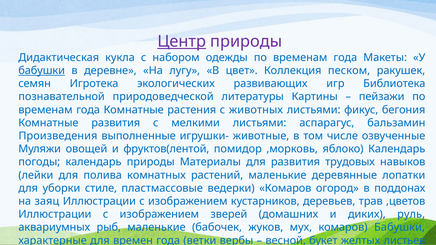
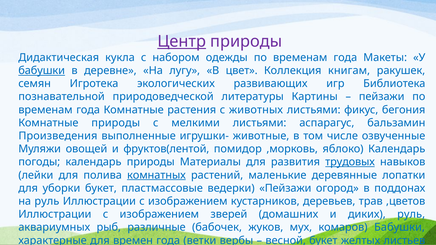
песком: песком -> книгам
Комнатные развития: развития -> природы
трудовых underline: none -> present
комнатных underline: none -> present
уборки стиле: стиле -> букет
ведерки Комаров: Комаров -> Пейзажи
на заяц: заяц -> руль
рыб маленькие: маленькие -> различные
